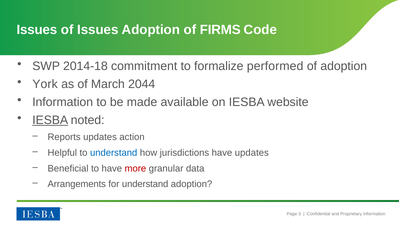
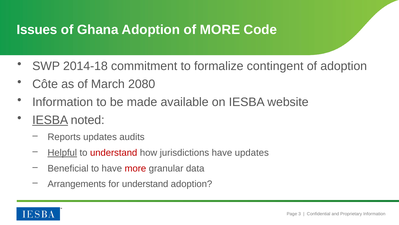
of Issues: Issues -> Ghana
of FIRMS: FIRMS -> MORE
performed: performed -> contingent
York: York -> Côte
2044: 2044 -> 2080
action: action -> audits
Helpful underline: none -> present
understand at (114, 152) colour: blue -> red
